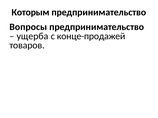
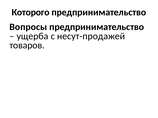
Которым: Которым -> Которого
конце-продажей: конце-продажей -> несут-продажей
